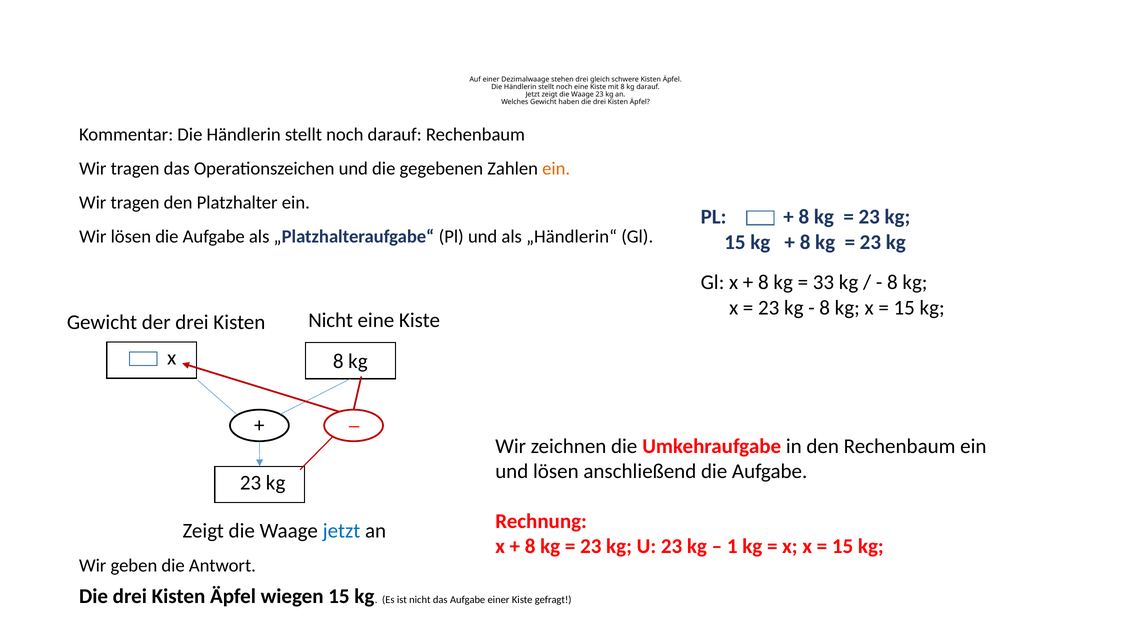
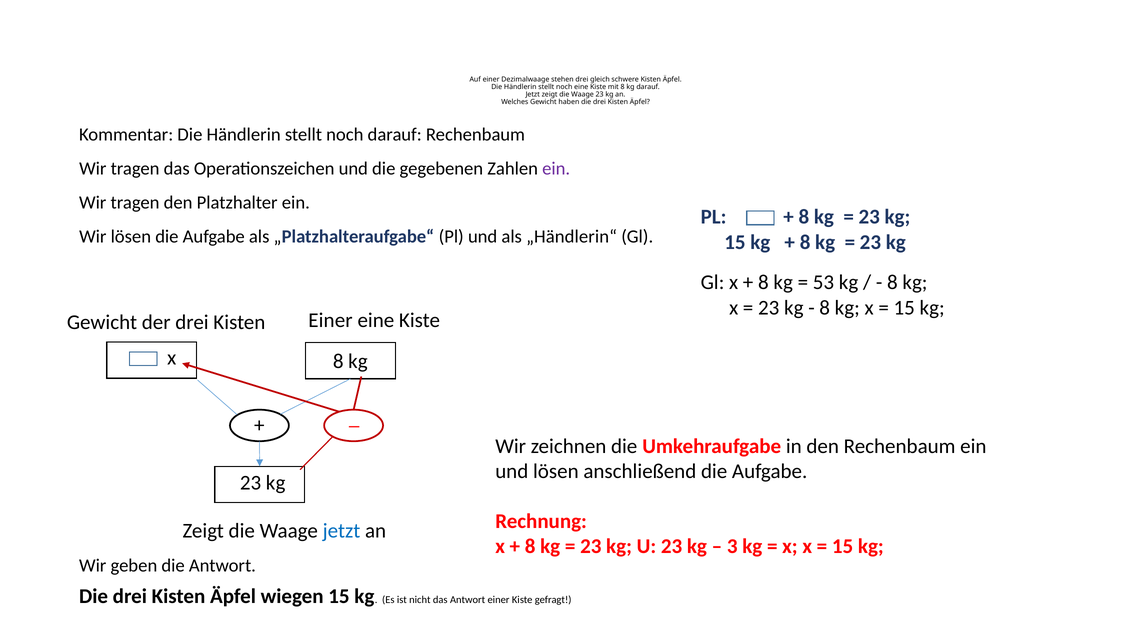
ein at (556, 169) colour: orange -> purple
33: 33 -> 53
Kisten Nicht: Nicht -> Einer
1: 1 -> 3
das Aufgabe: Aufgabe -> Antwort
